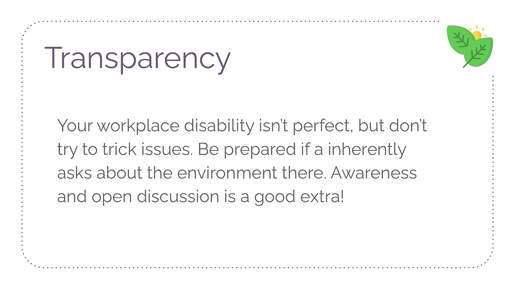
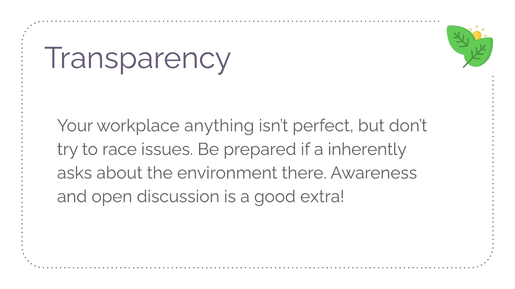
disability: disability -> anything
trick: trick -> race
